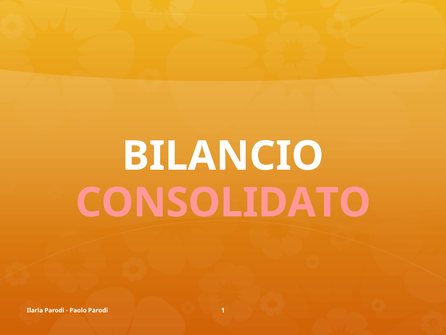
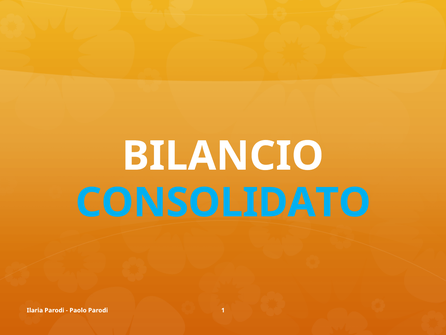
CONSOLIDATO colour: pink -> light blue
